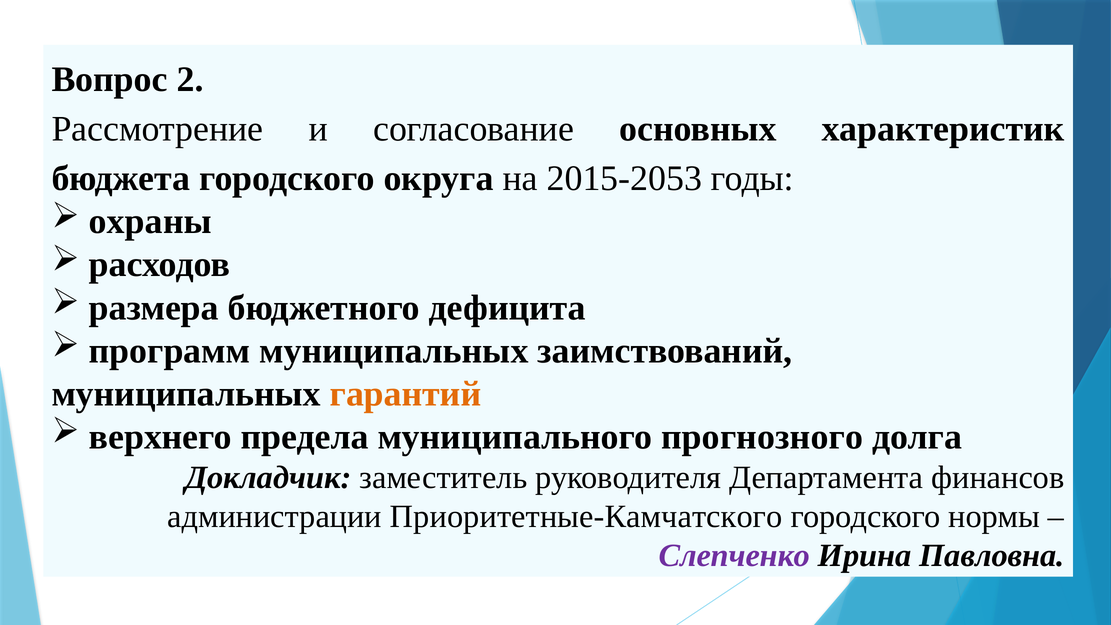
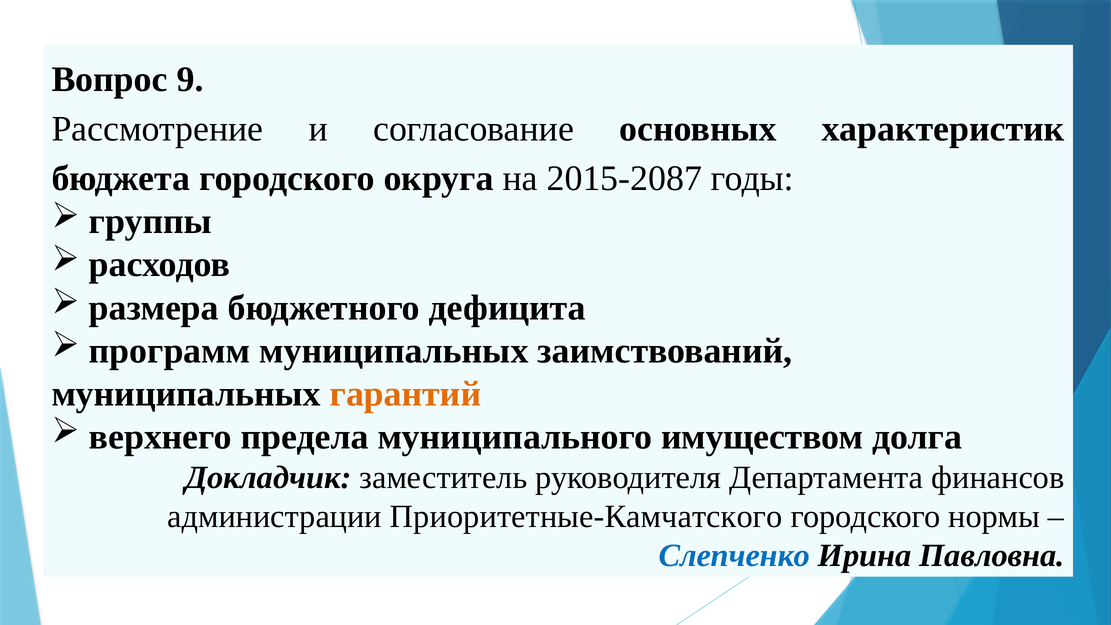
2: 2 -> 9
2015-2053: 2015-2053 -> 2015-2087
охраны: охраны -> группы
прогнозного: прогнозного -> имуществом
Слепченко colour: purple -> blue
